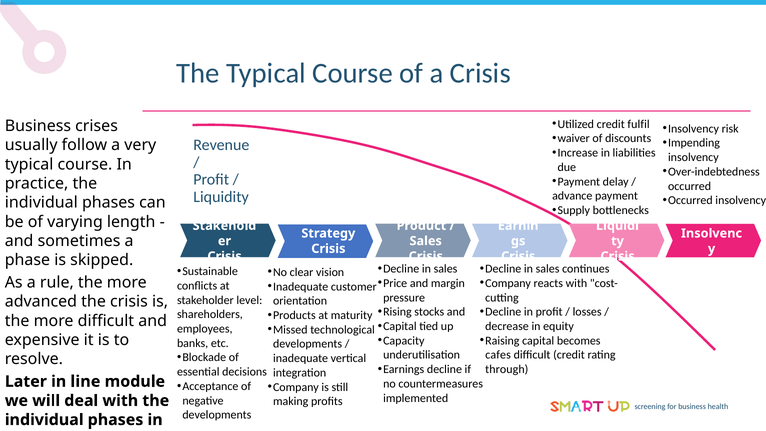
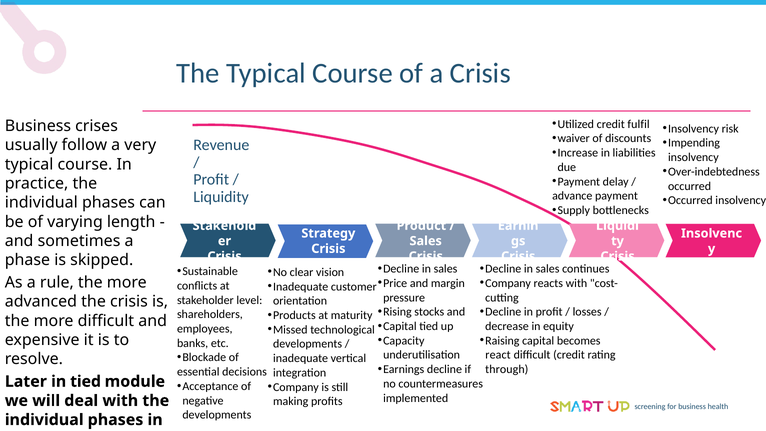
cafes: cafes -> react
in line: line -> tied
